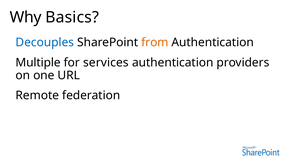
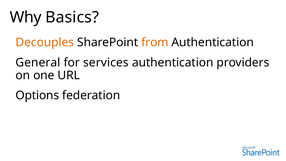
Decouples colour: blue -> orange
Multiple: Multiple -> General
Remote: Remote -> Options
